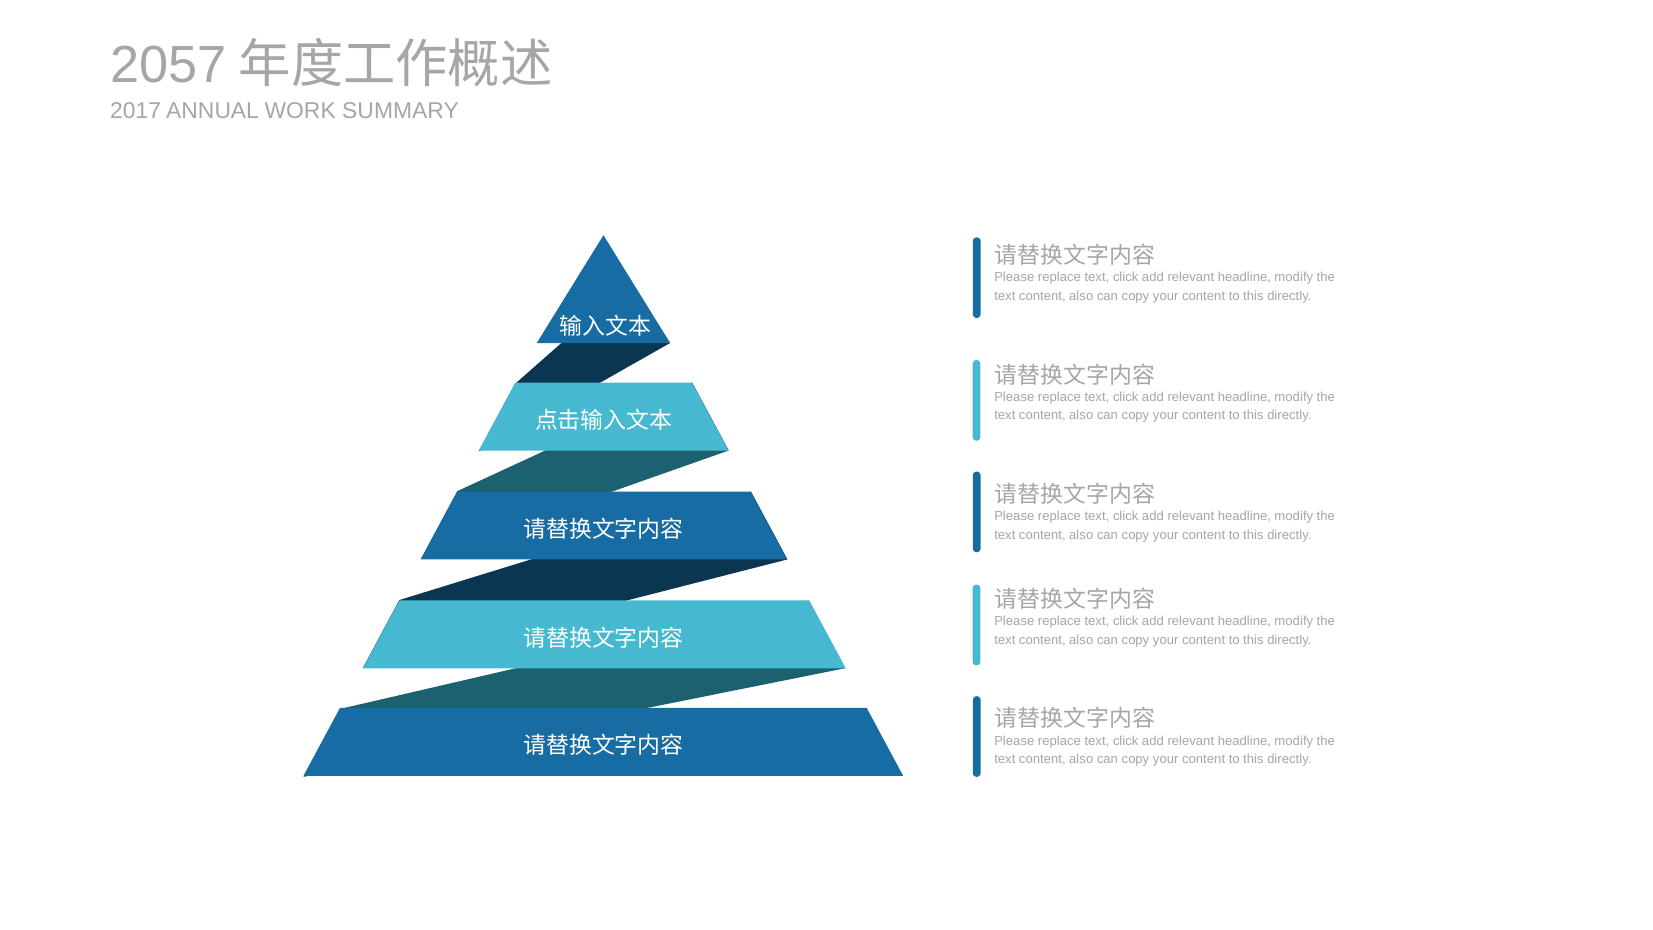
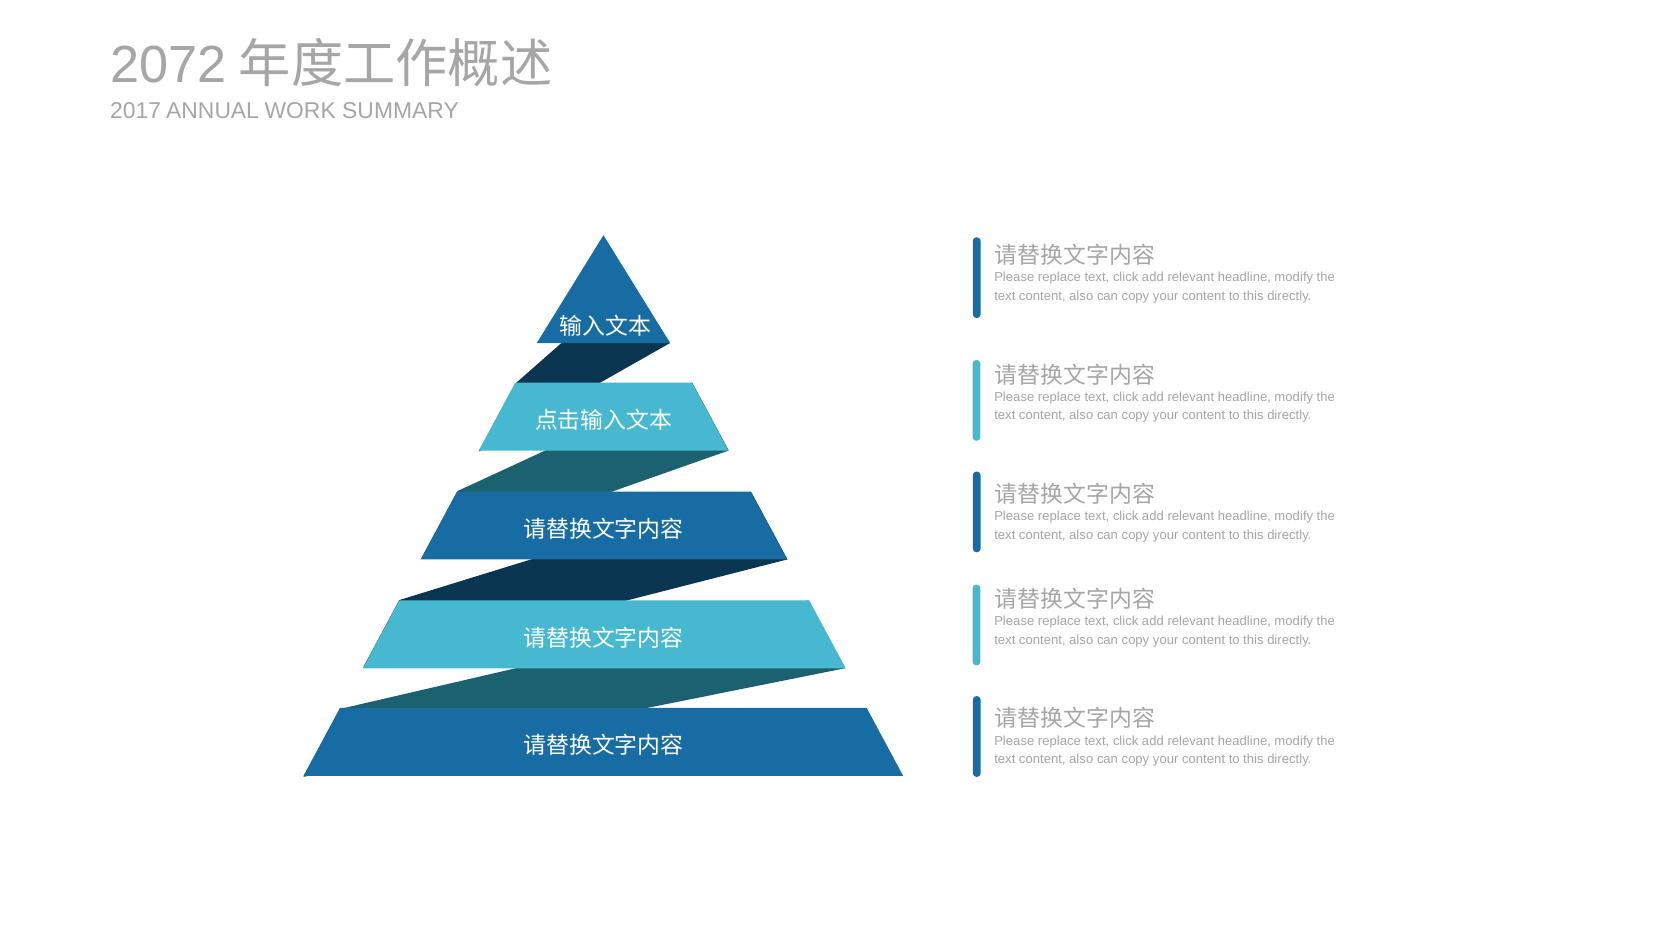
2057: 2057 -> 2072
